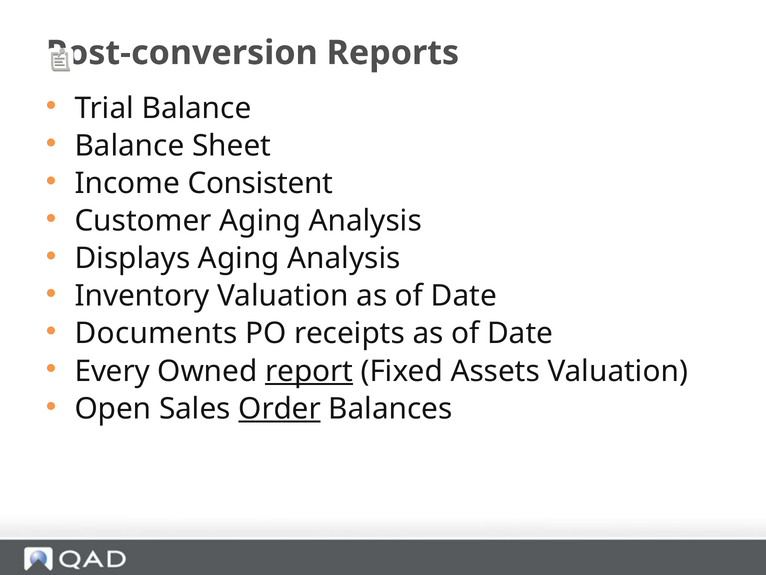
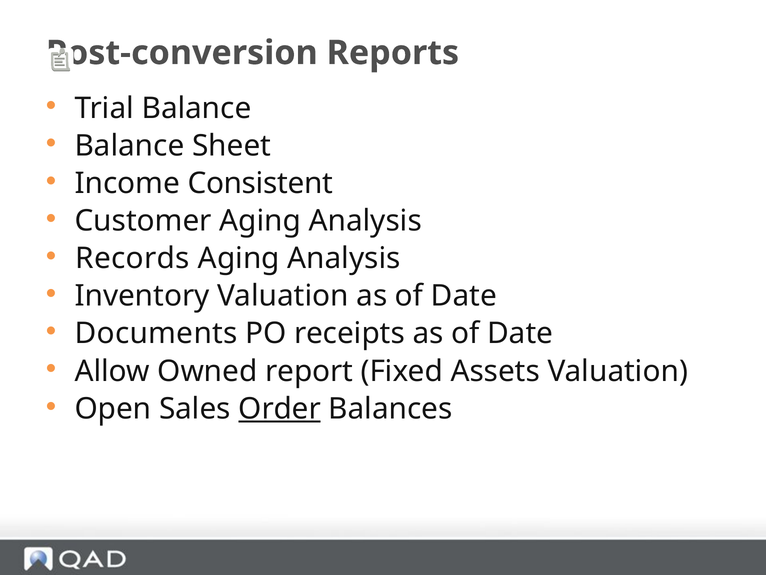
Displays: Displays -> Records
Every: Every -> Allow
report underline: present -> none
